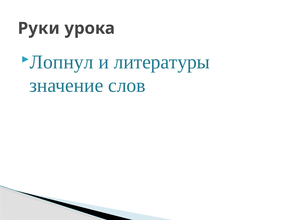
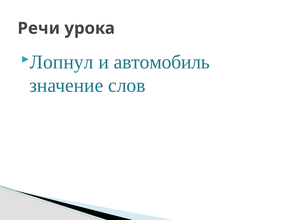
Руки: Руки -> Речи
литературы: литературы -> автомобиль
